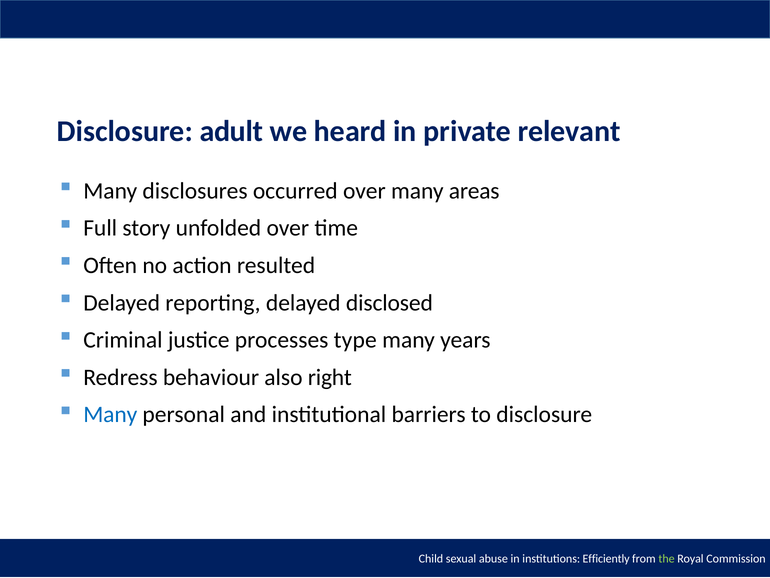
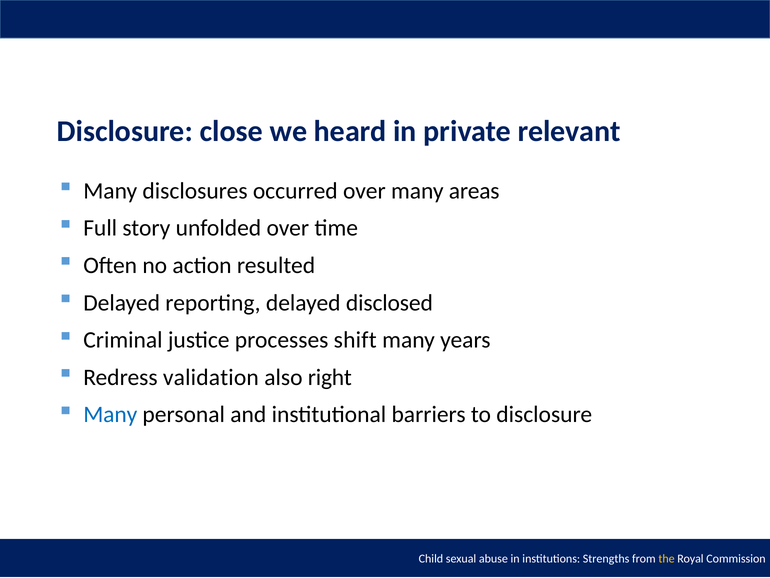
adult: adult -> close
type: type -> shift
behaviour: behaviour -> validation
Efficiently: Efficiently -> Strengths
the colour: light green -> yellow
